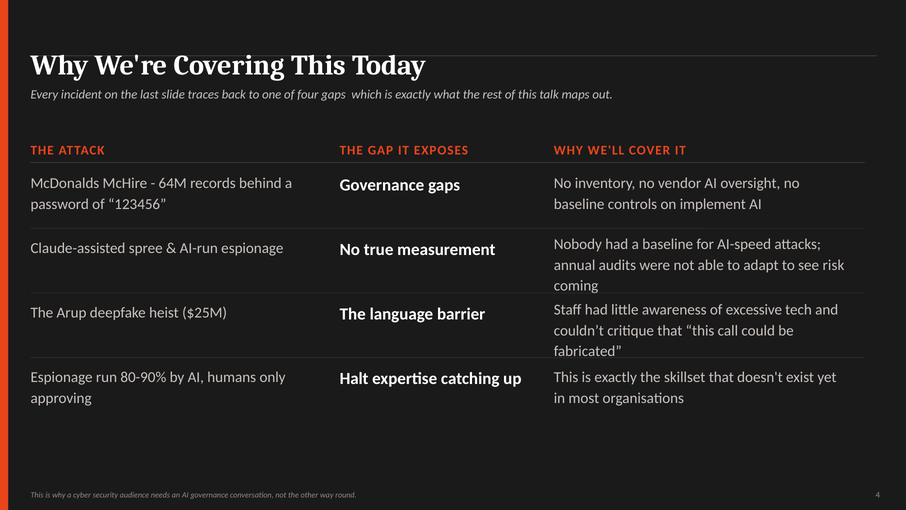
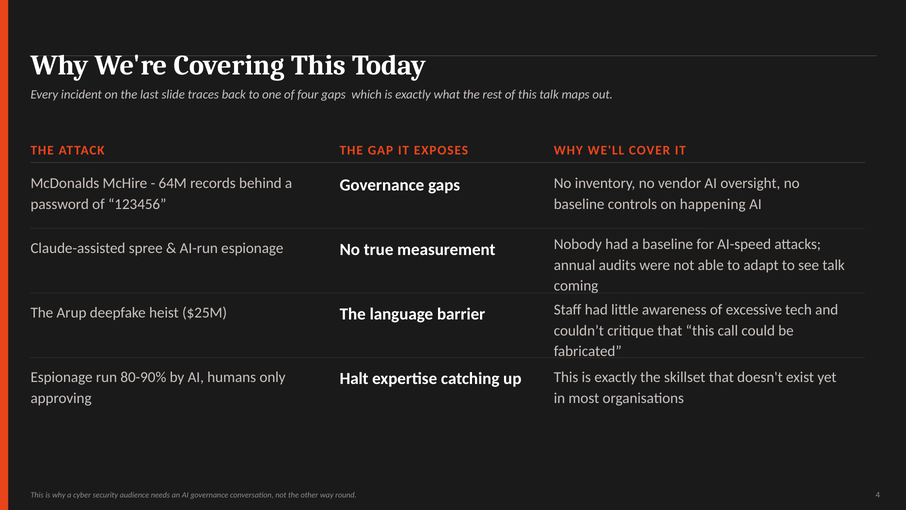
implement: implement -> happening
see risk: risk -> talk
